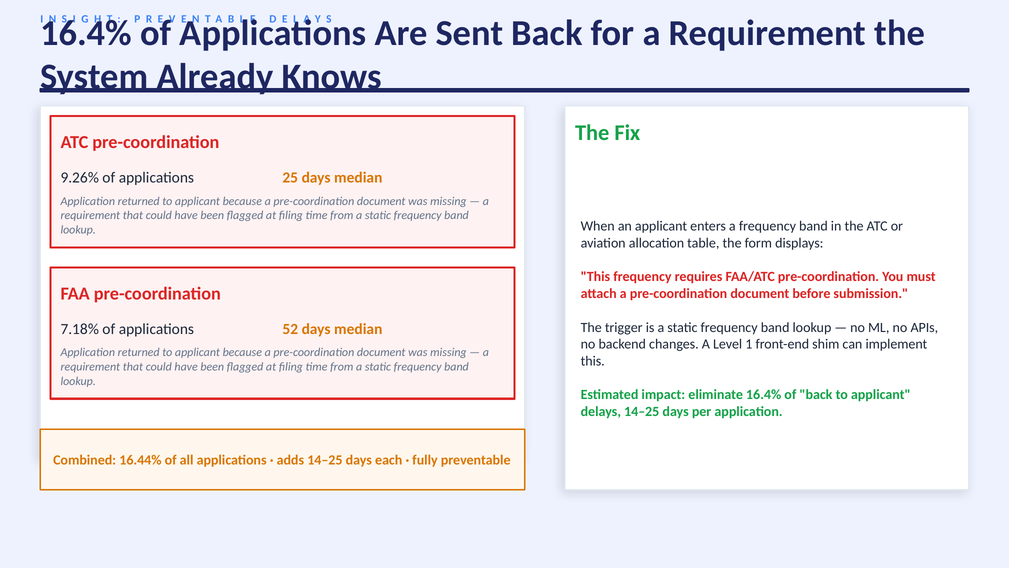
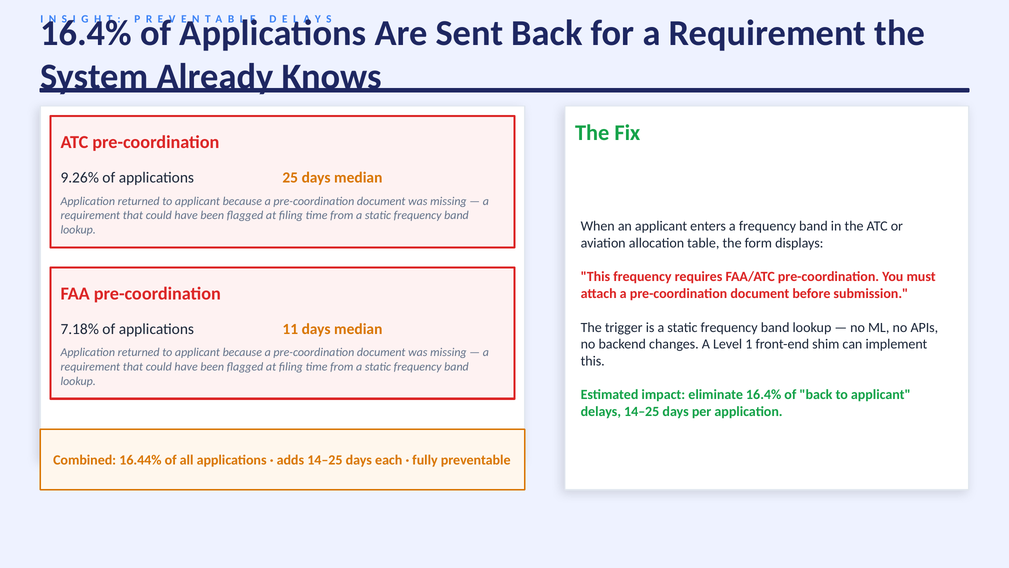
52: 52 -> 11
